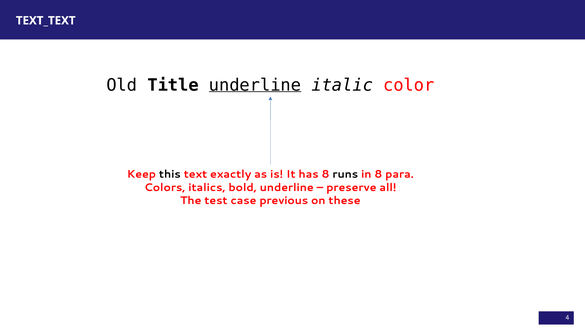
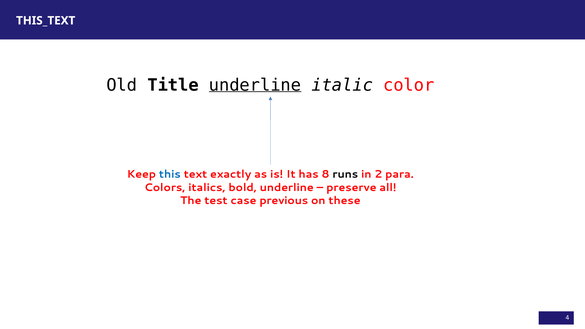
TEXT_TEXT: TEXT_TEXT -> THIS_TEXT
this colour: black -> blue
in 8: 8 -> 2
